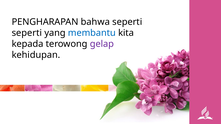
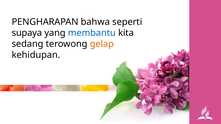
seperti at (27, 33): seperti -> supaya
kepada: kepada -> sedang
gelap colour: purple -> orange
